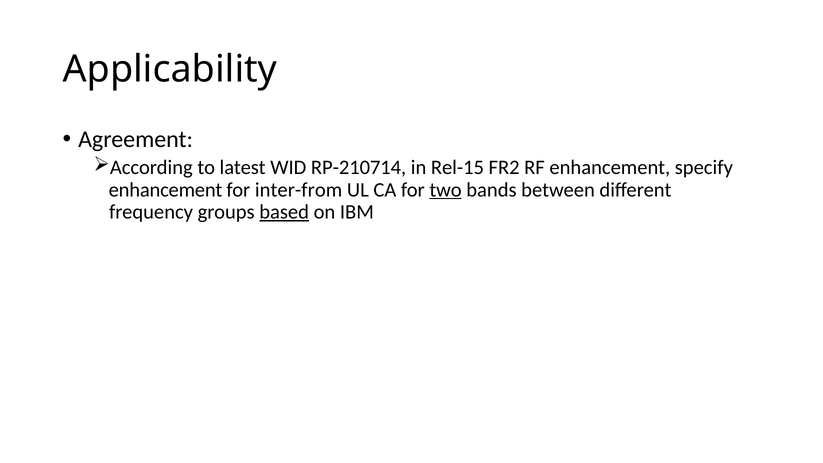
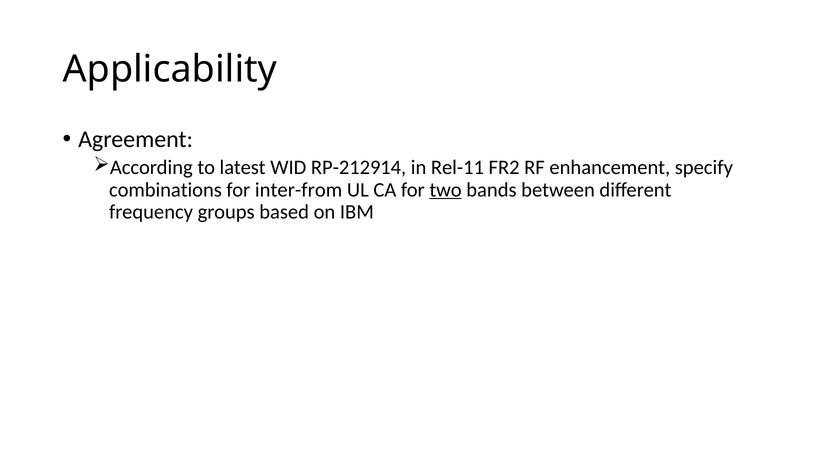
RP-210714: RP-210714 -> RP-212914
Rel-15: Rel-15 -> Rel-11
enhancement at (166, 190): enhancement -> combinations
based underline: present -> none
